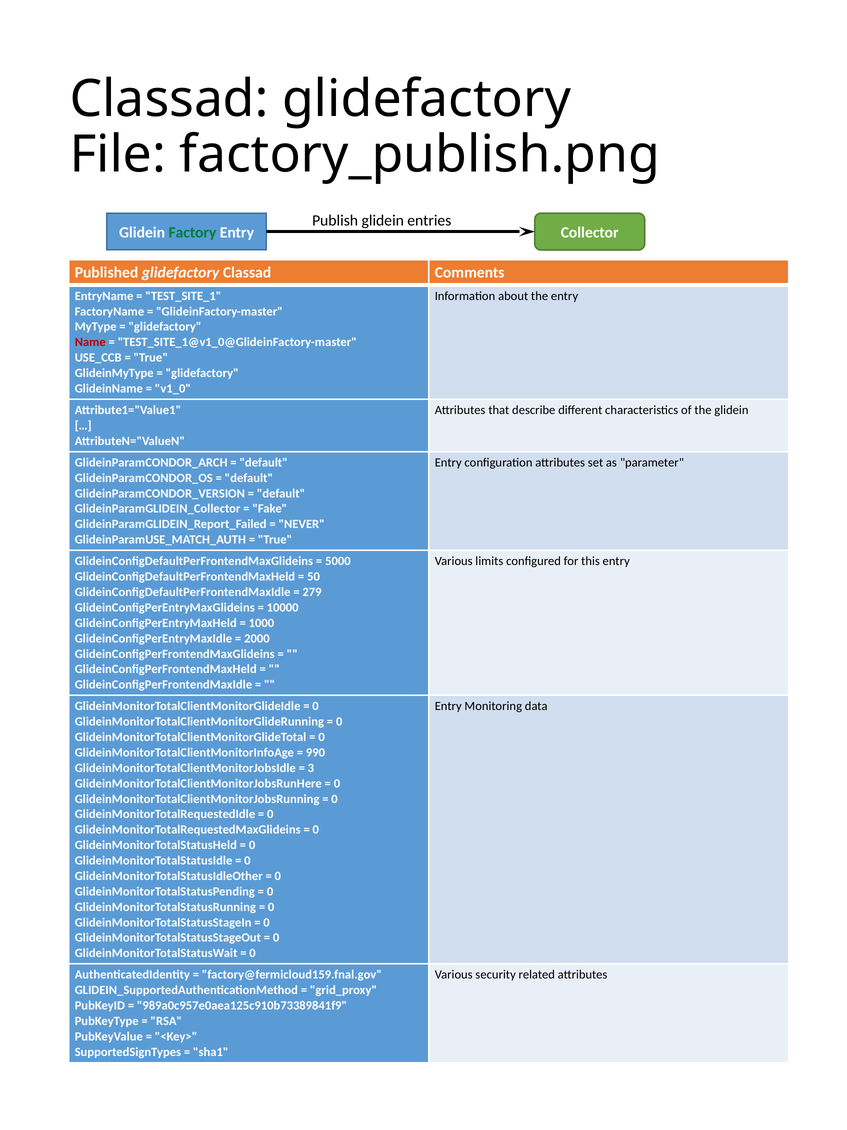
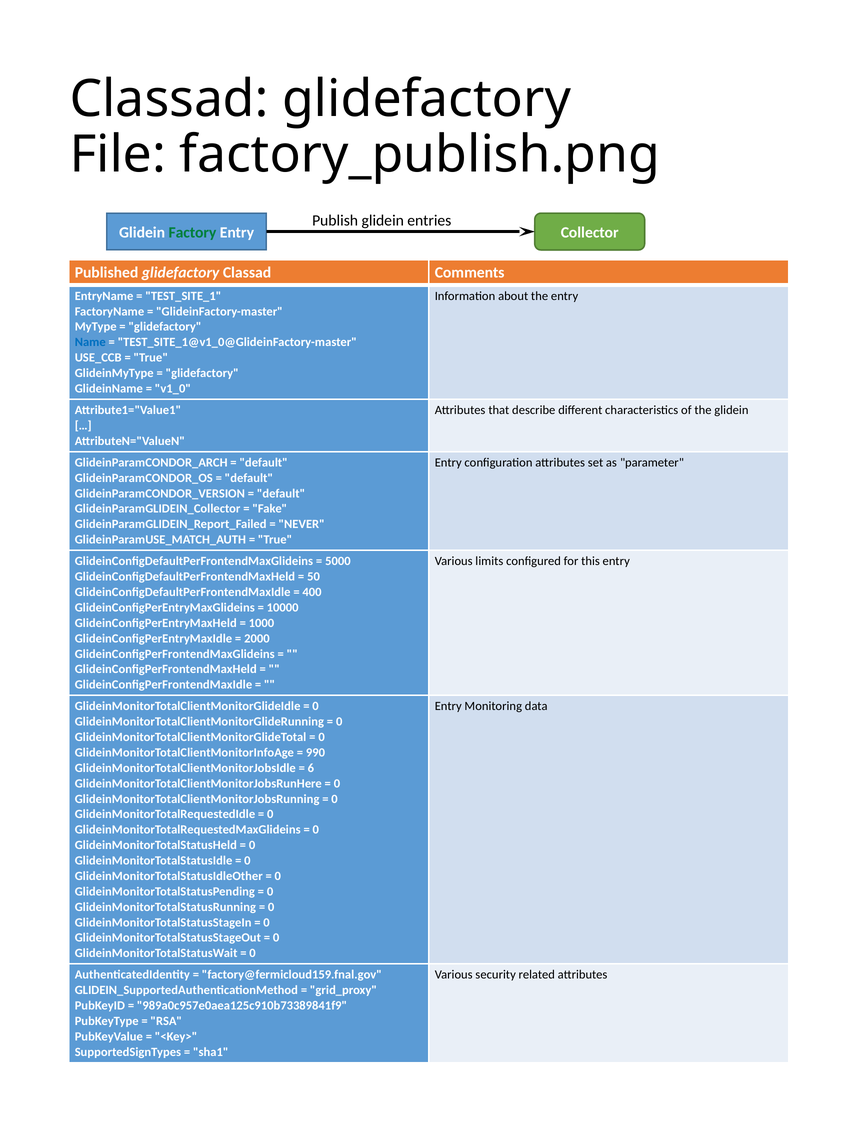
Name colour: red -> blue
279: 279 -> 400
3: 3 -> 6
